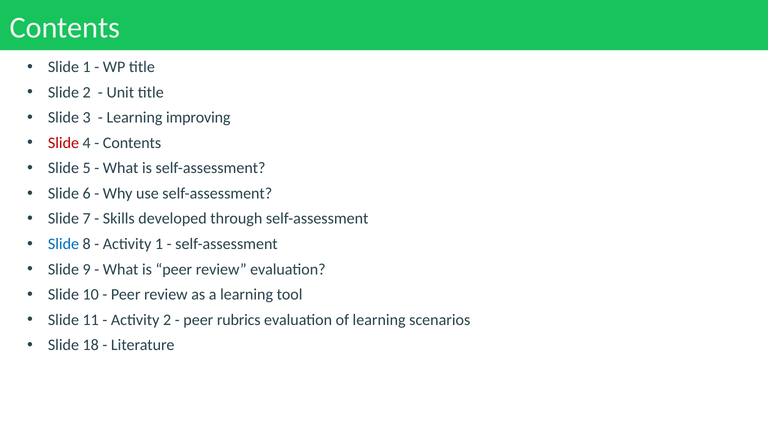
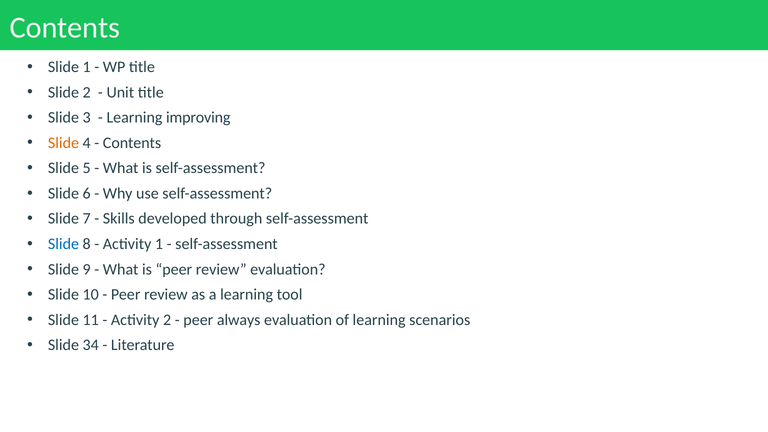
Slide at (63, 143) colour: red -> orange
rubrics: rubrics -> always
18: 18 -> 34
